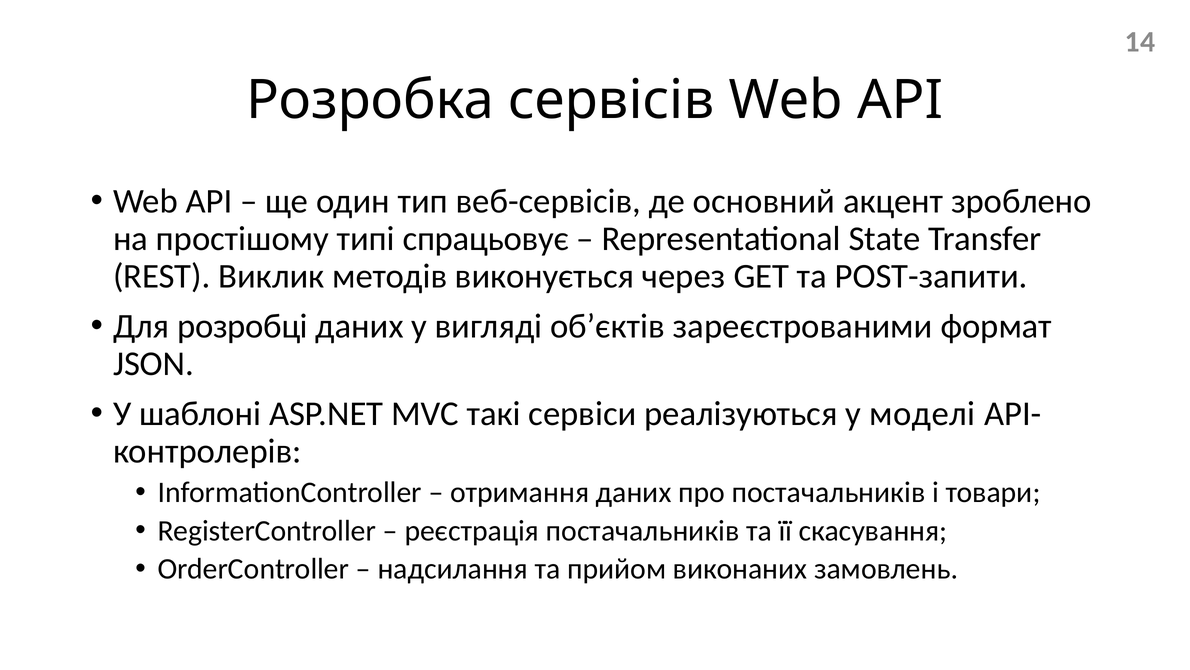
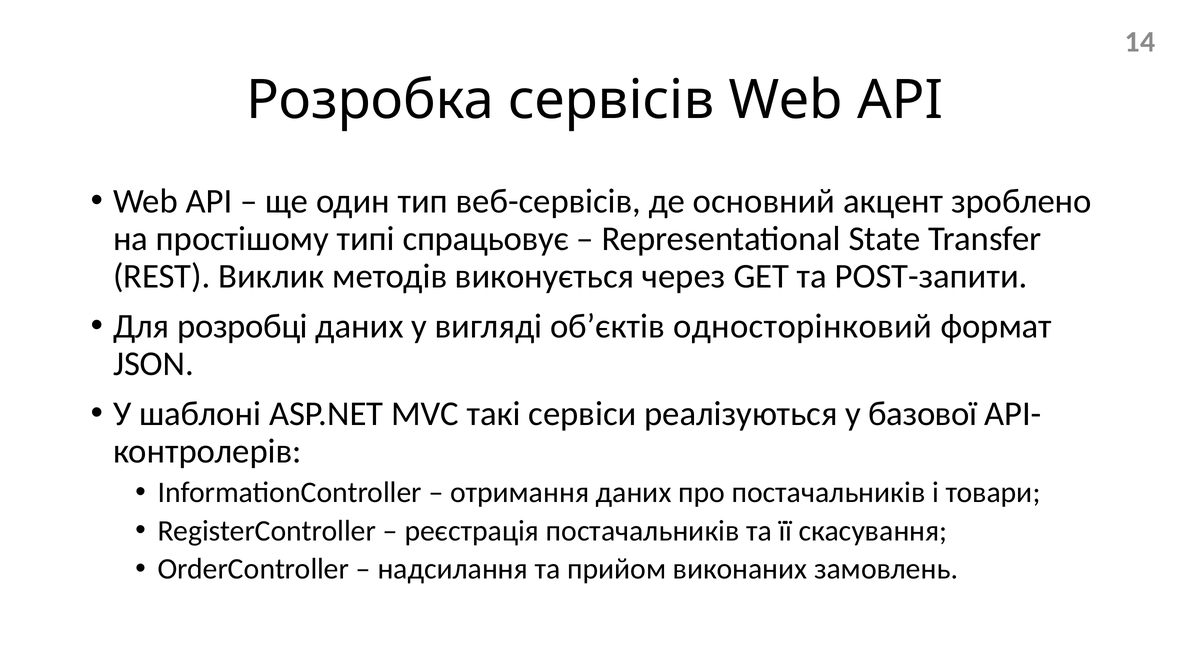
зареєстрованими: зареєстрованими -> односторінковий
моделі: моделі -> базової
